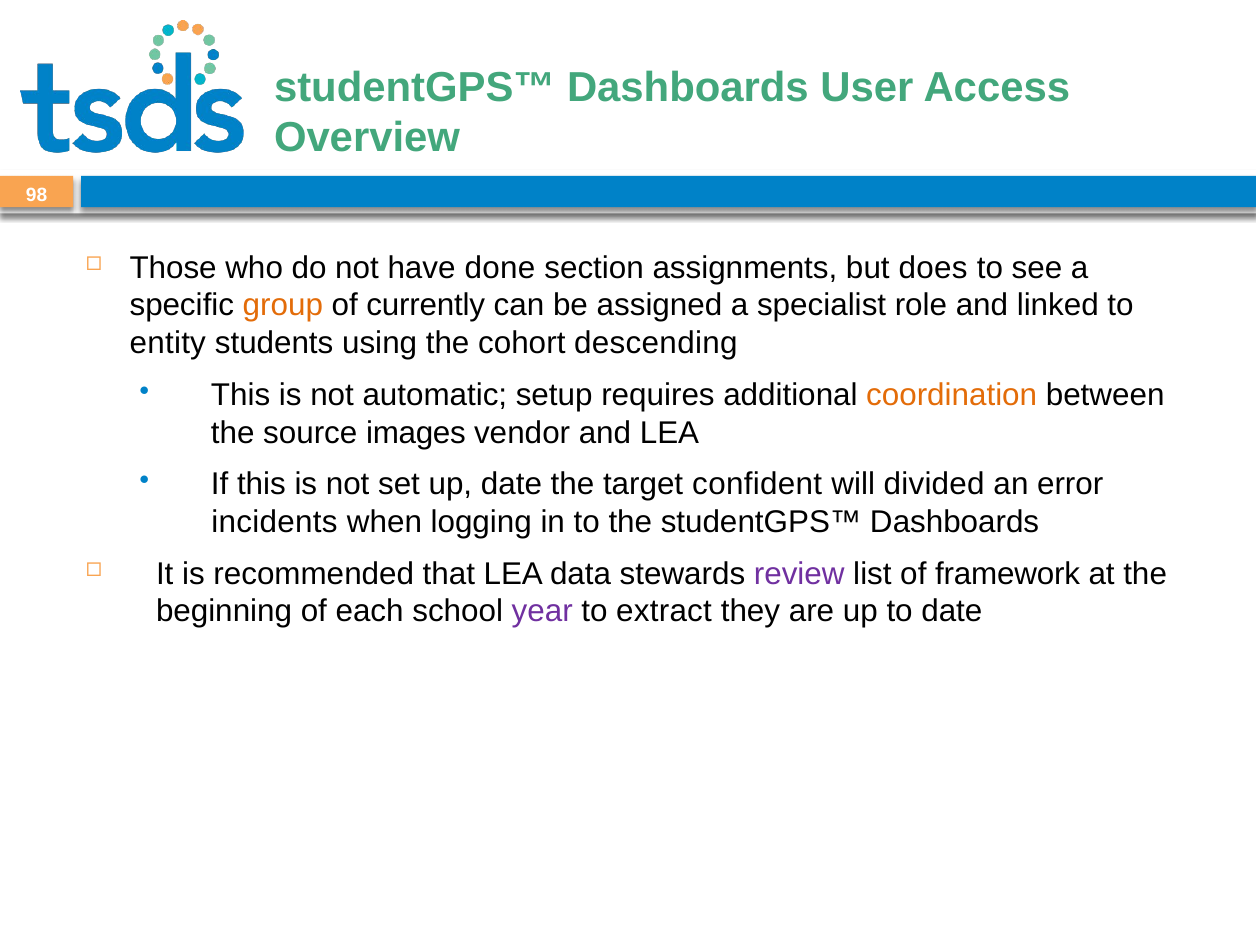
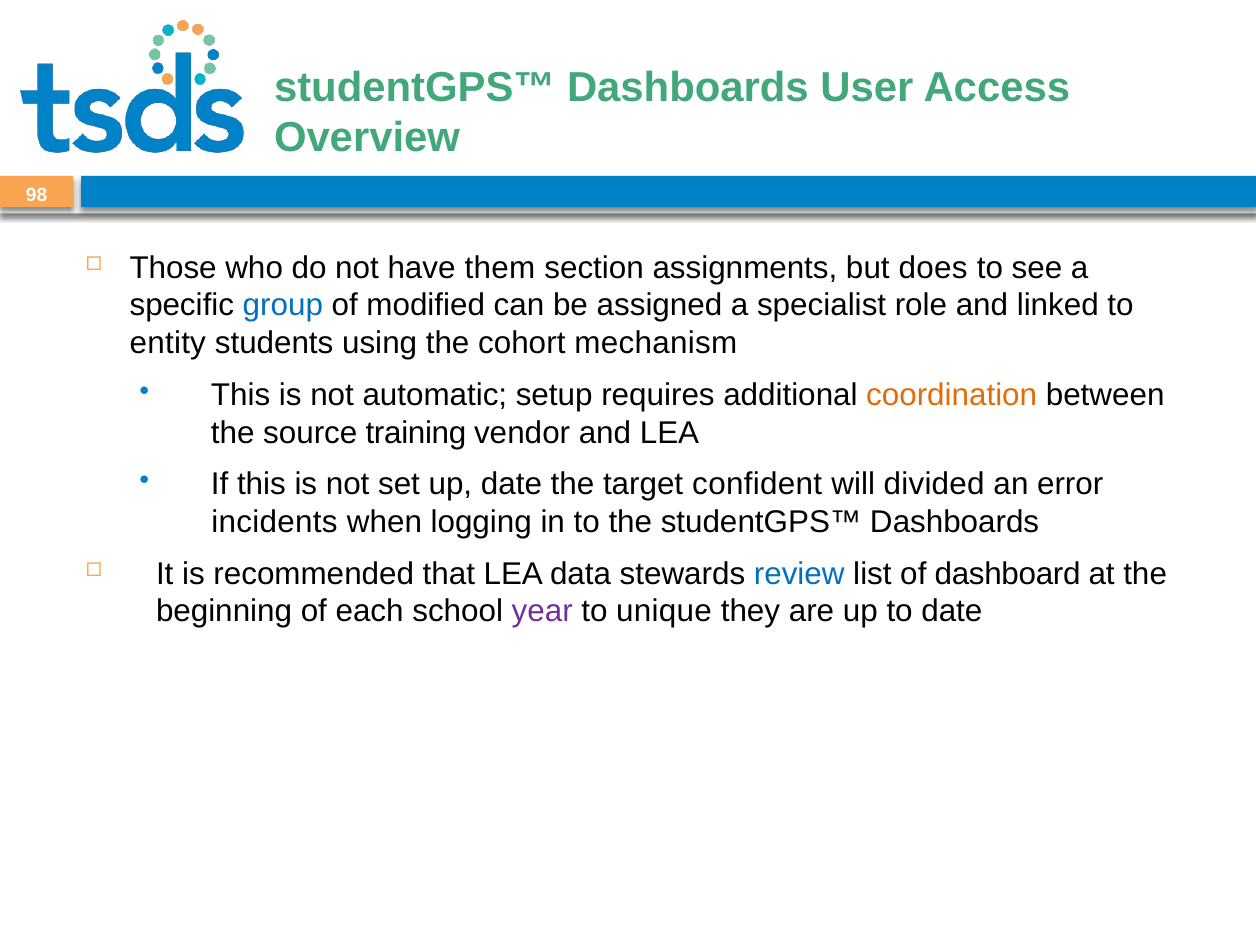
done: done -> them
group colour: orange -> blue
currently: currently -> modified
descending: descending -> mechanism
images: images -> training
review colour: purple -> blue
framework: framework -> dashboard
extract: extract -> unique
